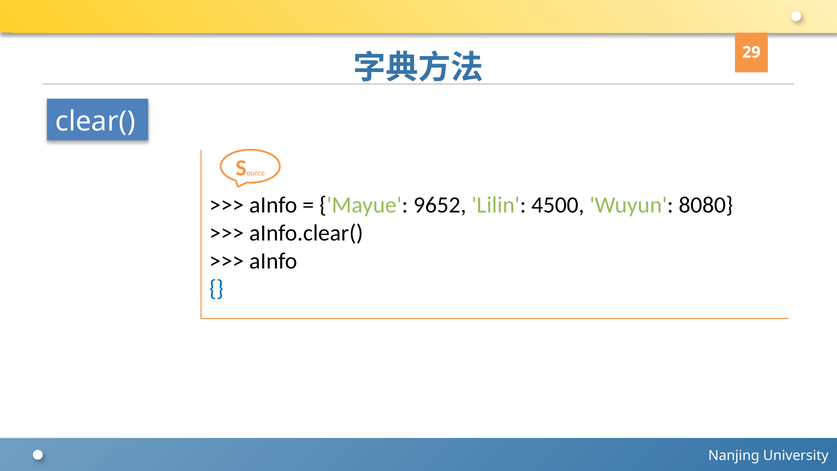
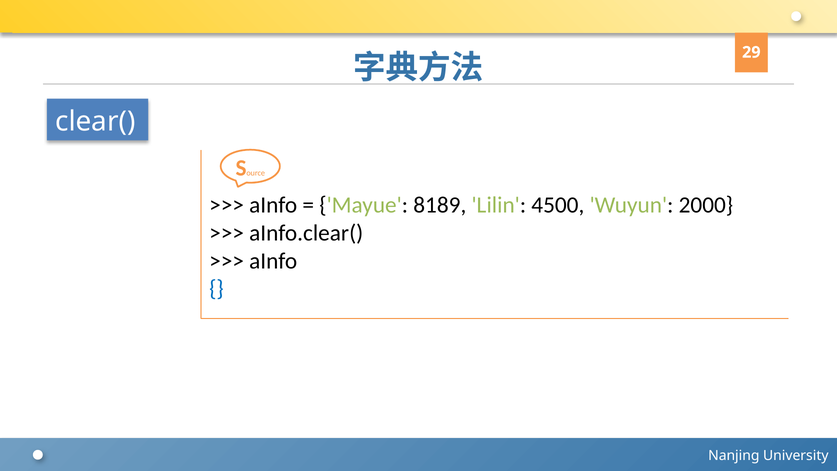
9652: 9652 -> 8189
8080: 8080 -> 2000
